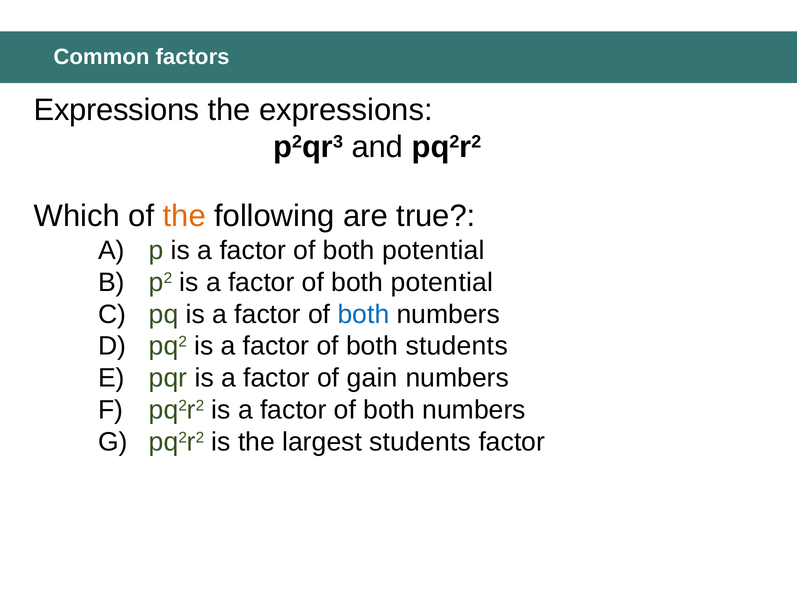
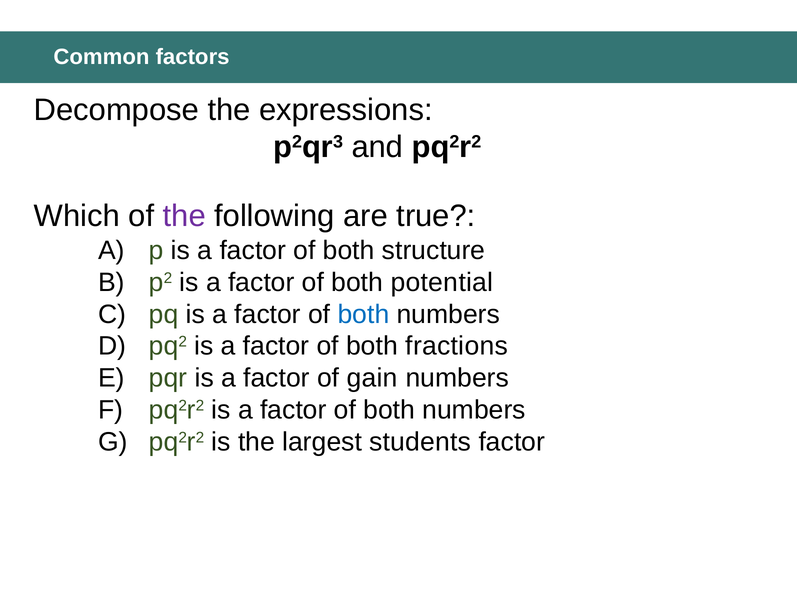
Expressions at (117, 110): Expressions -> Decompose
the at (184, 216) colour: orange -> purple
potential at (433, 250): potential -> structure
both students: students -> fractions
